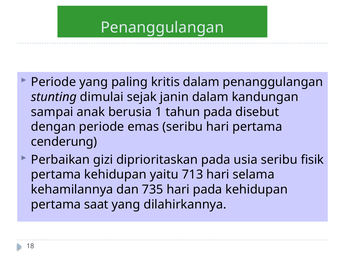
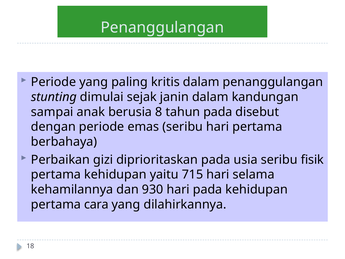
1: 1 -> 8
cenderung: cenderung -> berbahaya
713: 713 -> 715
735: 735 -> 930
saat: saat -> cara
